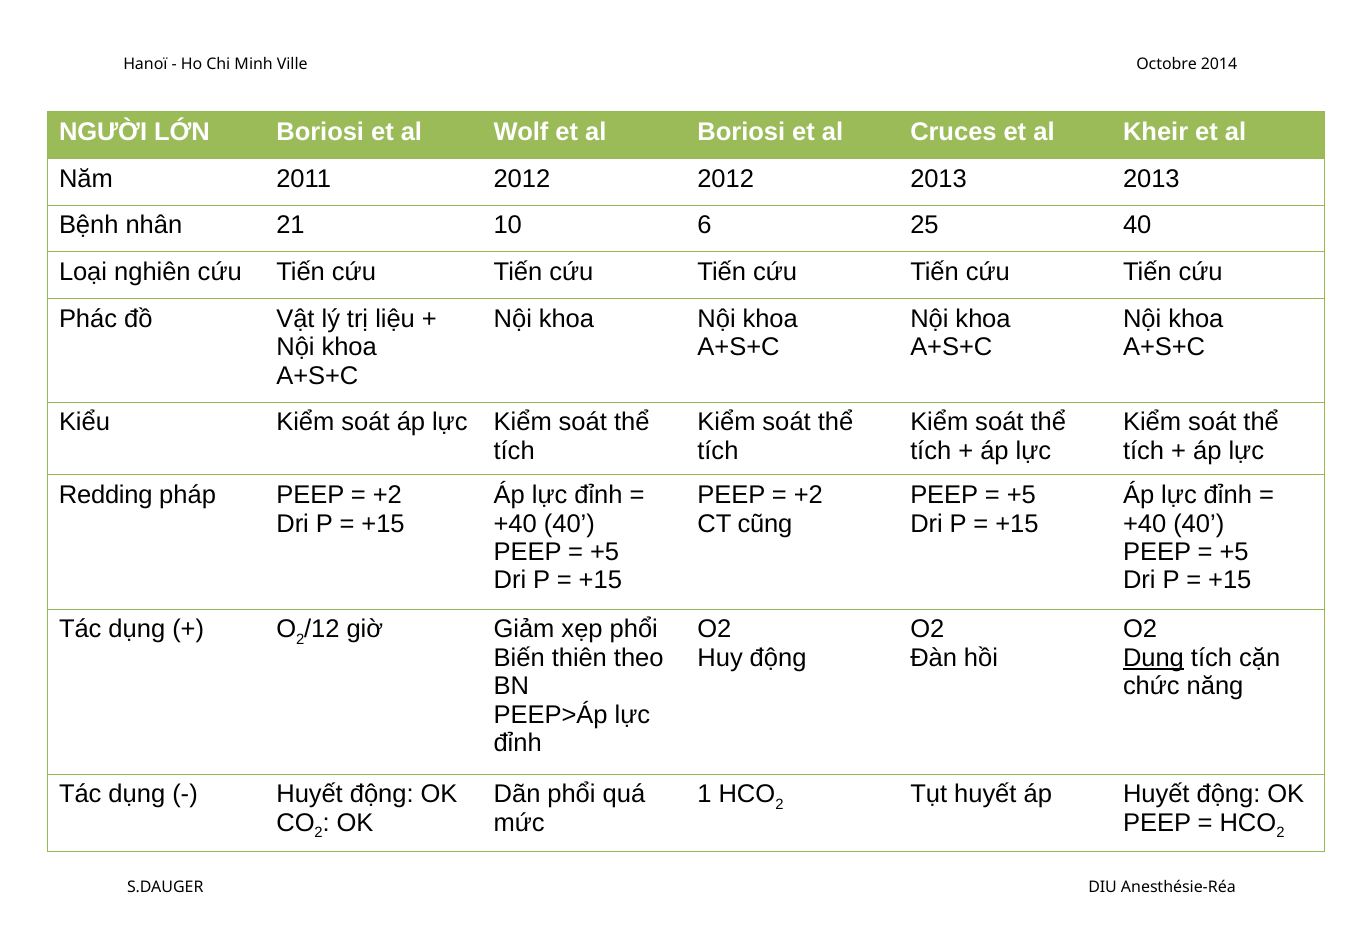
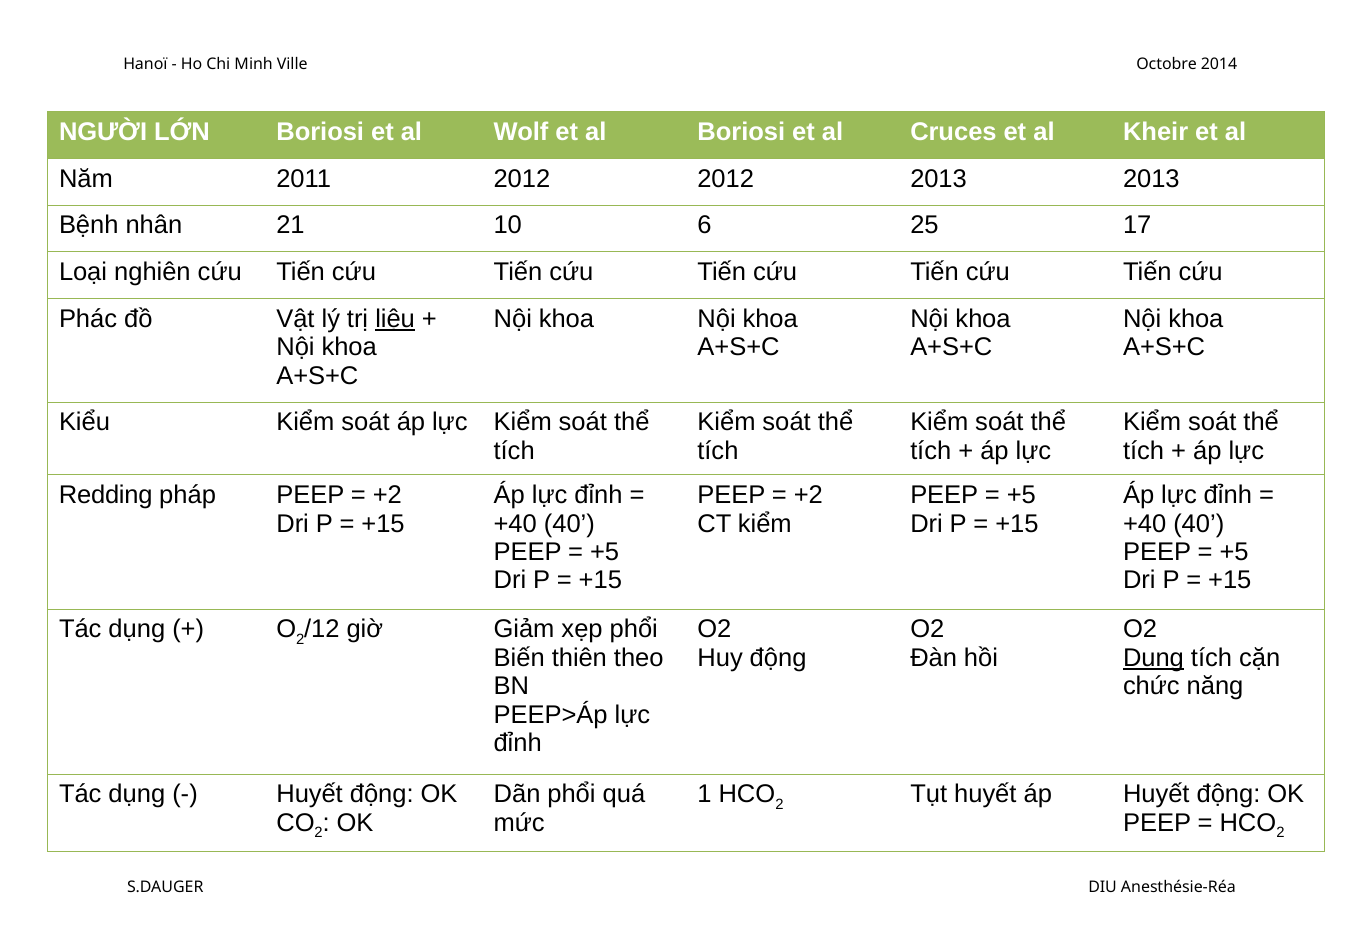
25 40: 40 -> 17
liệu underline: none -> present
CT cũng: cũng -> kiểm
